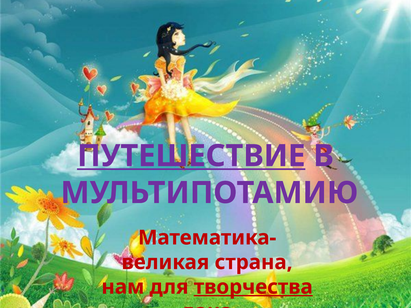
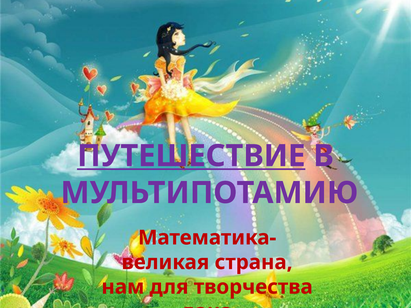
творчества underline: present -> none
